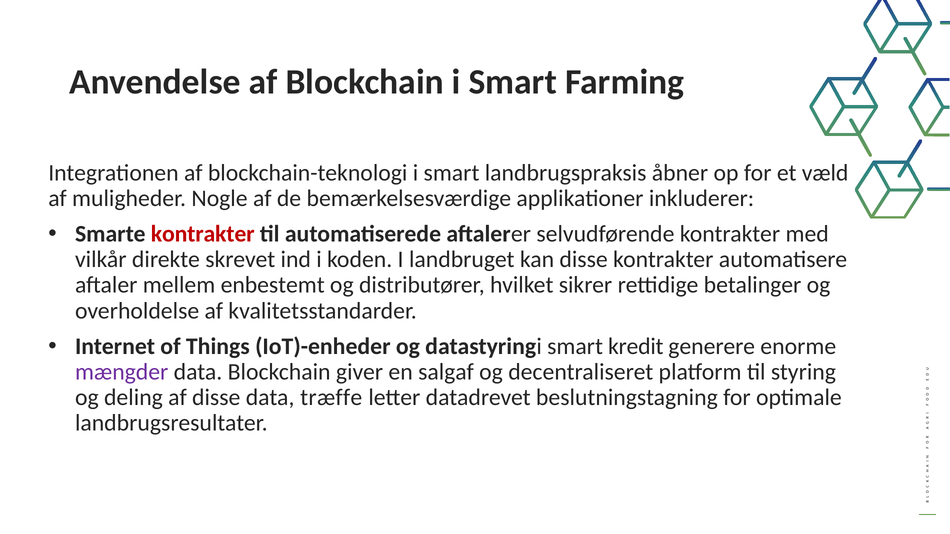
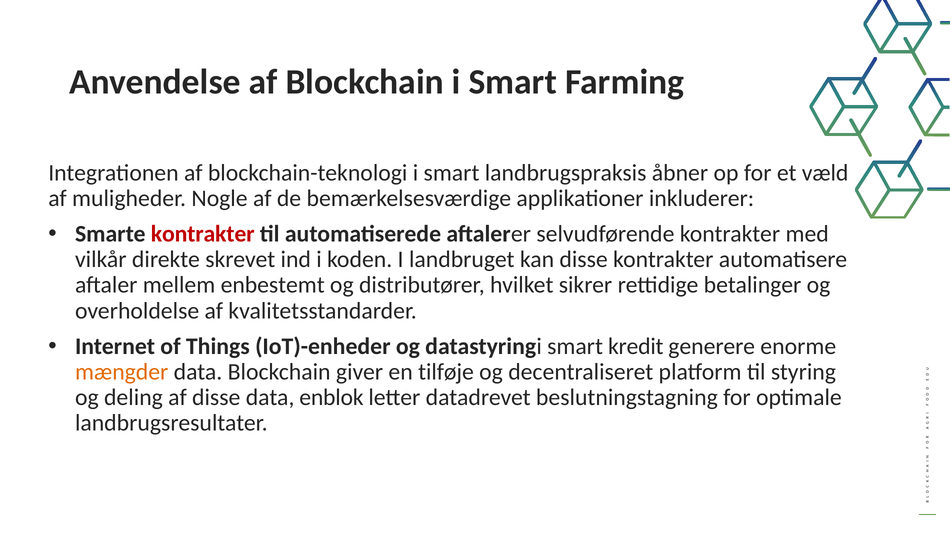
mængder colour: purple -> orange
salgaf: salgaf -> tilføje
træffe: træffe -> enblok
